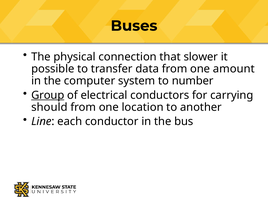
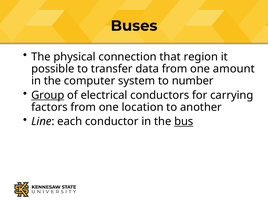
slower: slower -> region
should: should -> factors
bus underline: none -> present
